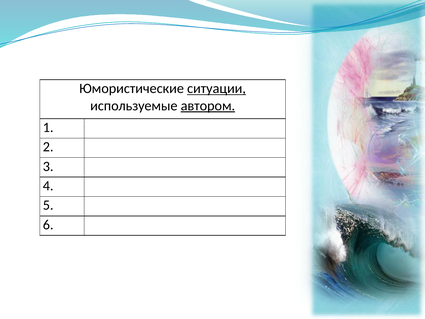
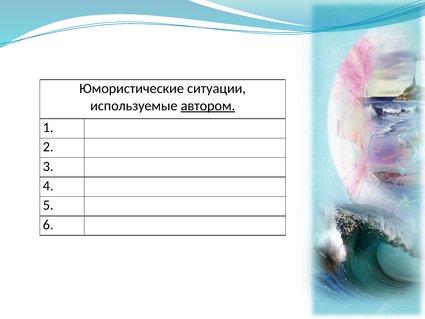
ситуации underline: present -> none
